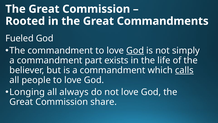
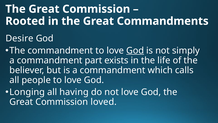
Fueled: Fueled -> Desire
calls underline: present -> none
always: always -> having
share: share -> loved
